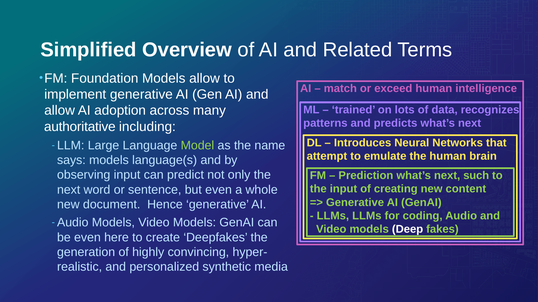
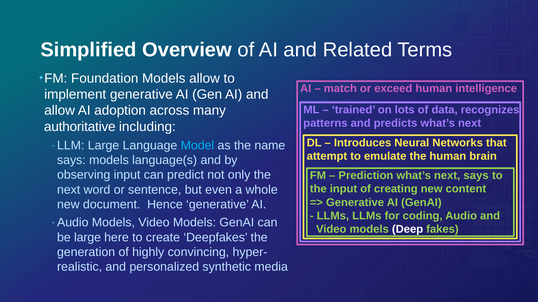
Model colour: light green -> light blue
next such: such -> says
be even: even -> large
